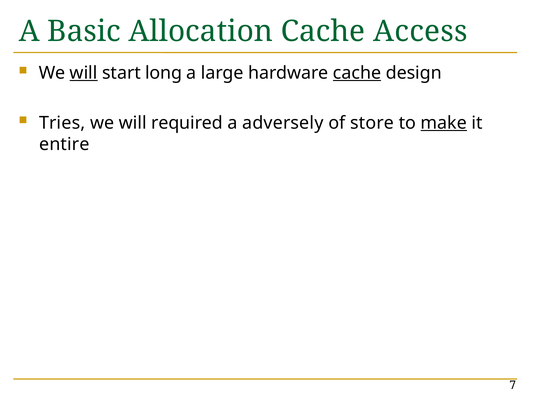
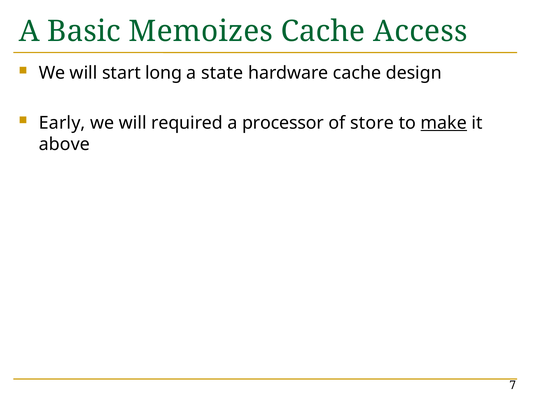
Allocation: Allocation -> Memoizes
will at (84, 73) underline: present -> none
large: large -> state
cache at (357, 73) underline: present -> none
Tries: Tries -> Early
adversely: adversely -> processor
entire: entire -> above
